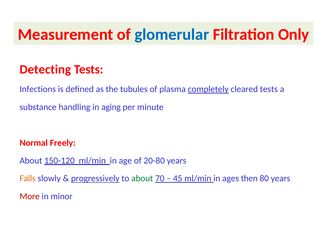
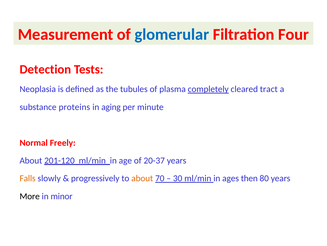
Only: Only -> Four
Detecting: Detecting -> Detection
Infections: Infections -> Neoplasia
cleared tests: tests -> tract
handling: handling -> proteins
150-120: 150-120 -> 201-120
20-80: 20-80 -> 20-37
progressively underline: present -> none
about at (142, 178) colour: green -> orange
45: 45 -> 30
More colour: red -> black
